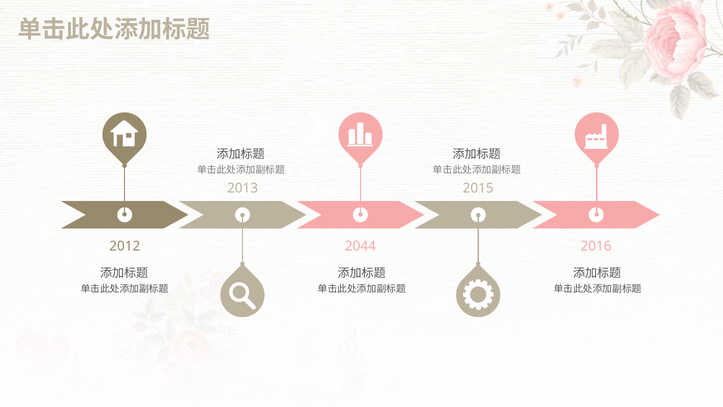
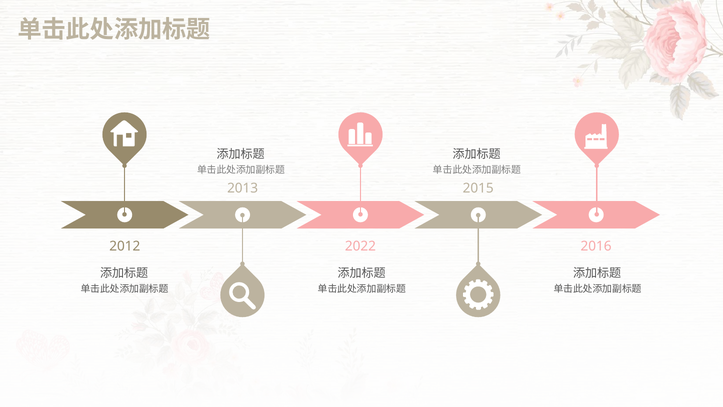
2044: 2044 -> 2022
